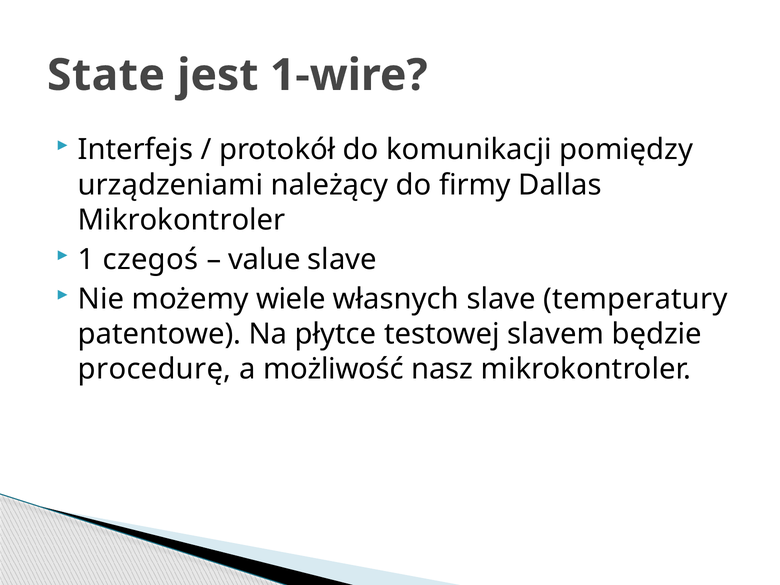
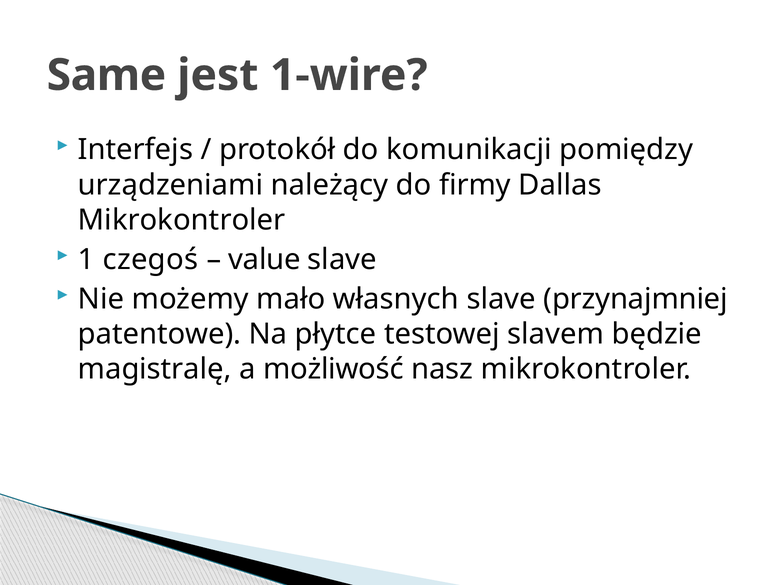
State: State -> Same
wiele: wiele -> mało
temperatury: temperatury -> przynajmniej
procedurę: procedurę -> magistralę
